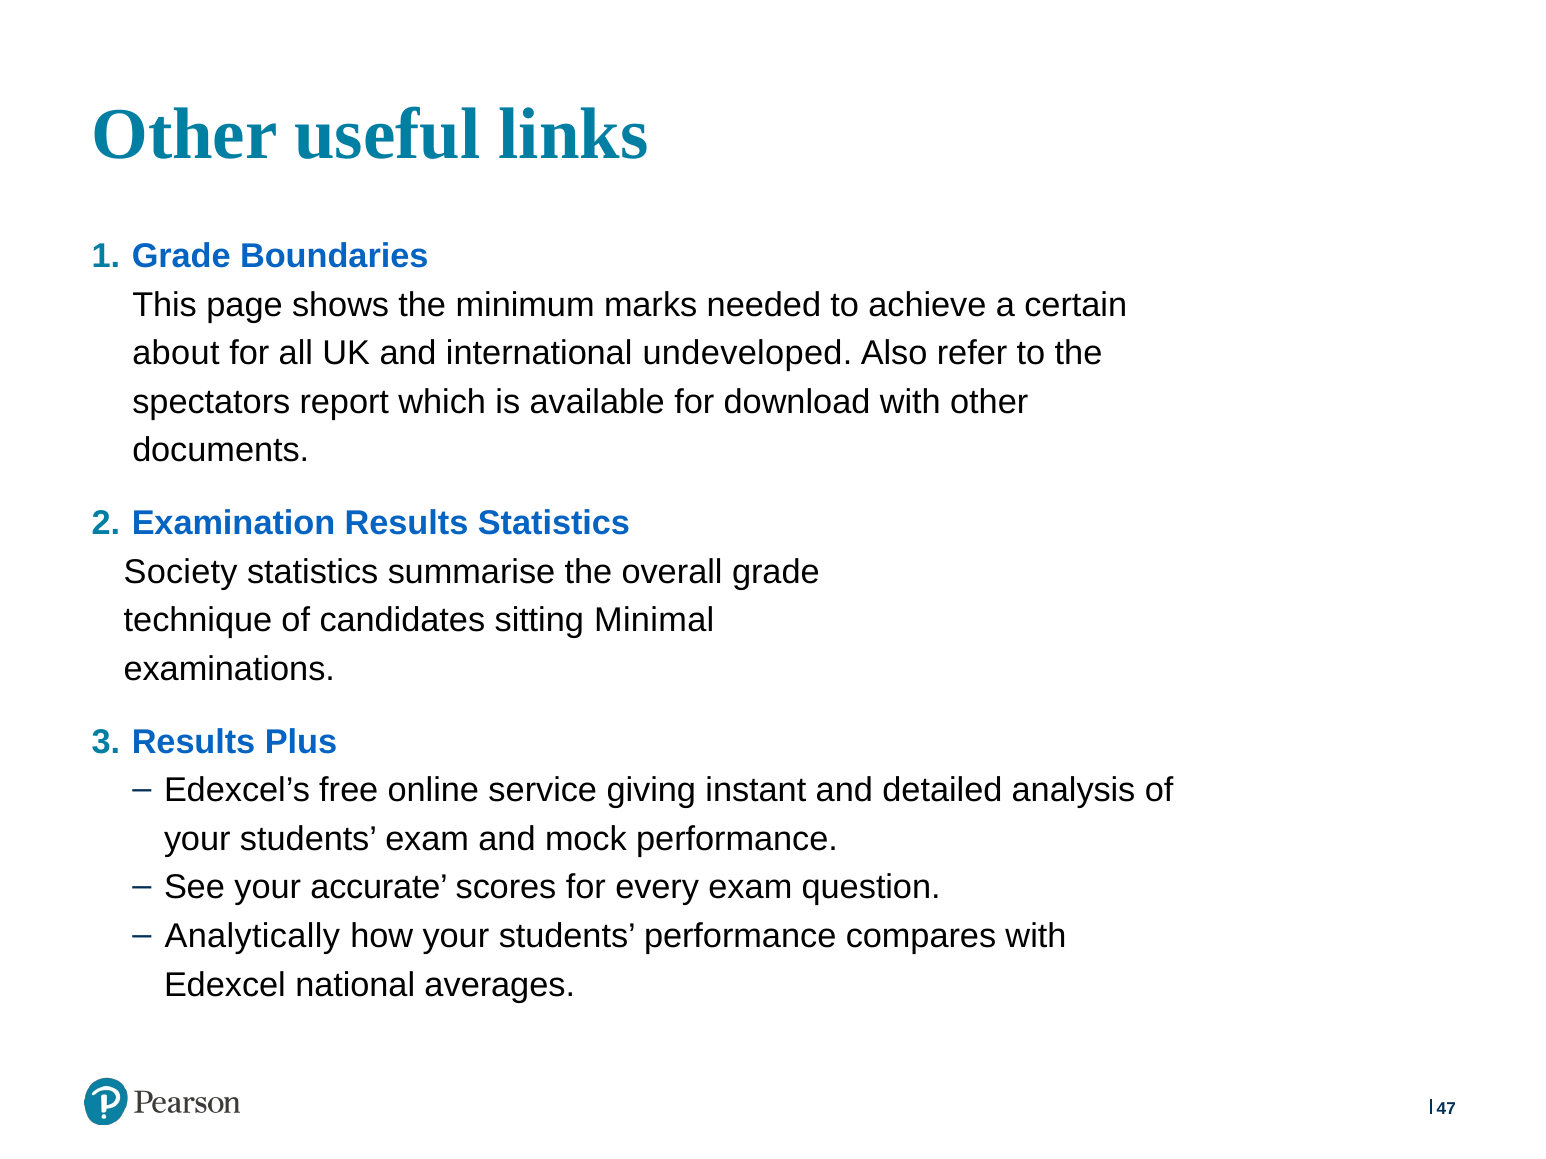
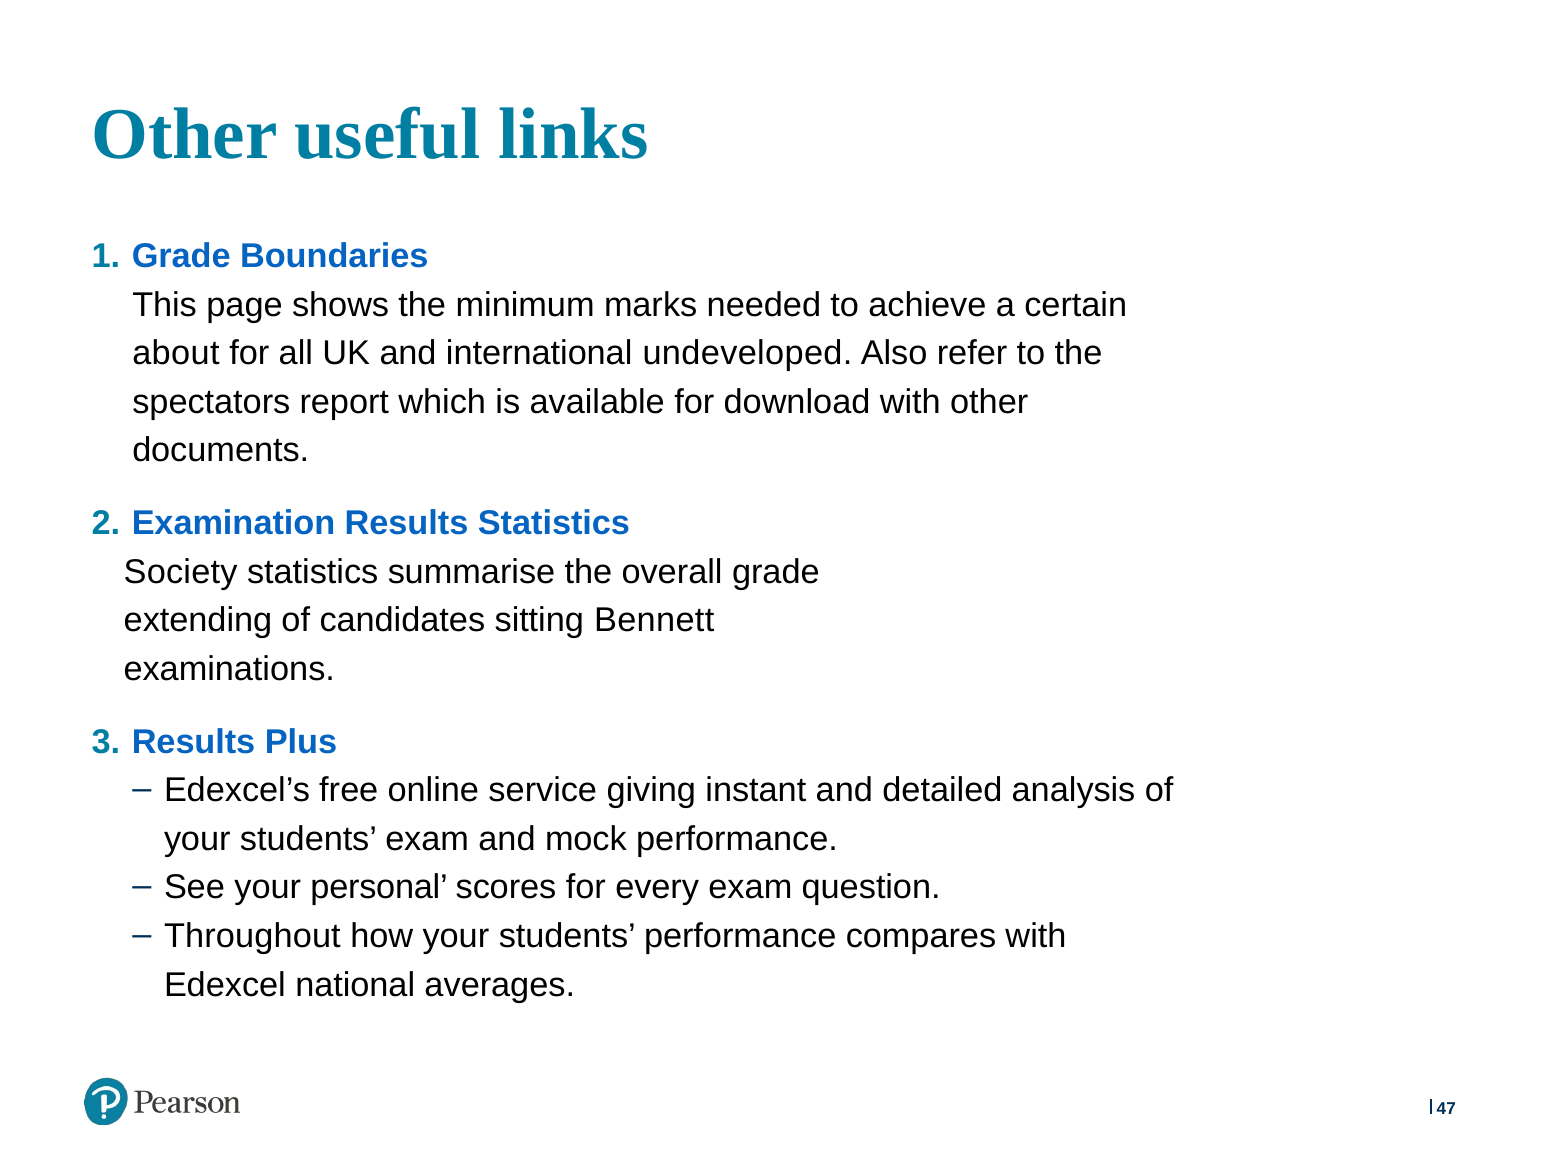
technique: technique -> extending
Minimal: Minimal -> Bennett
accurate: accurate -> personal
Analytically: Analytically -> Throughout
